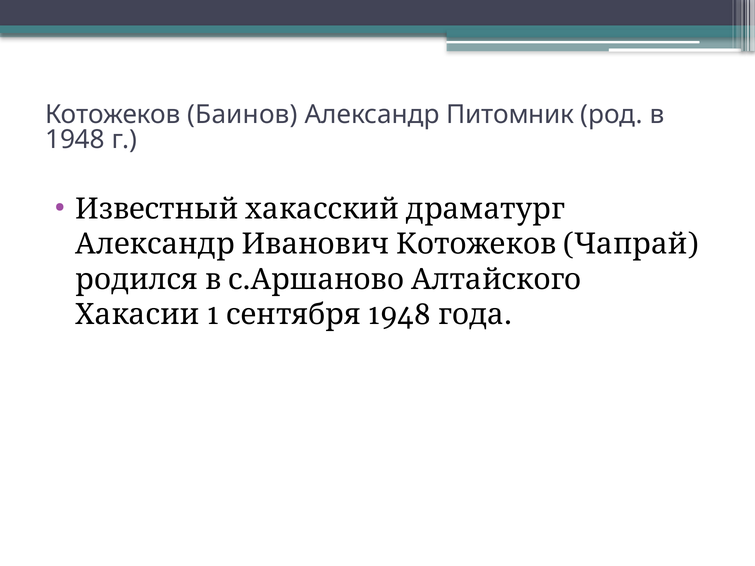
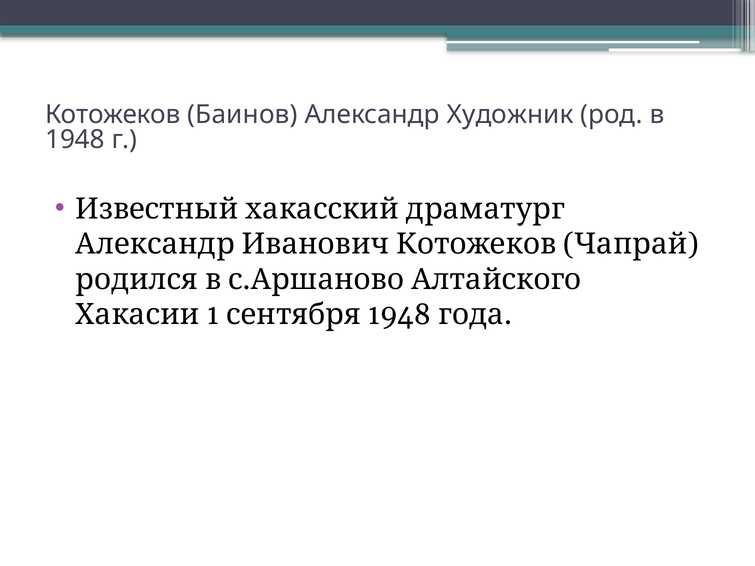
Питомник: Питомник -> Художник
